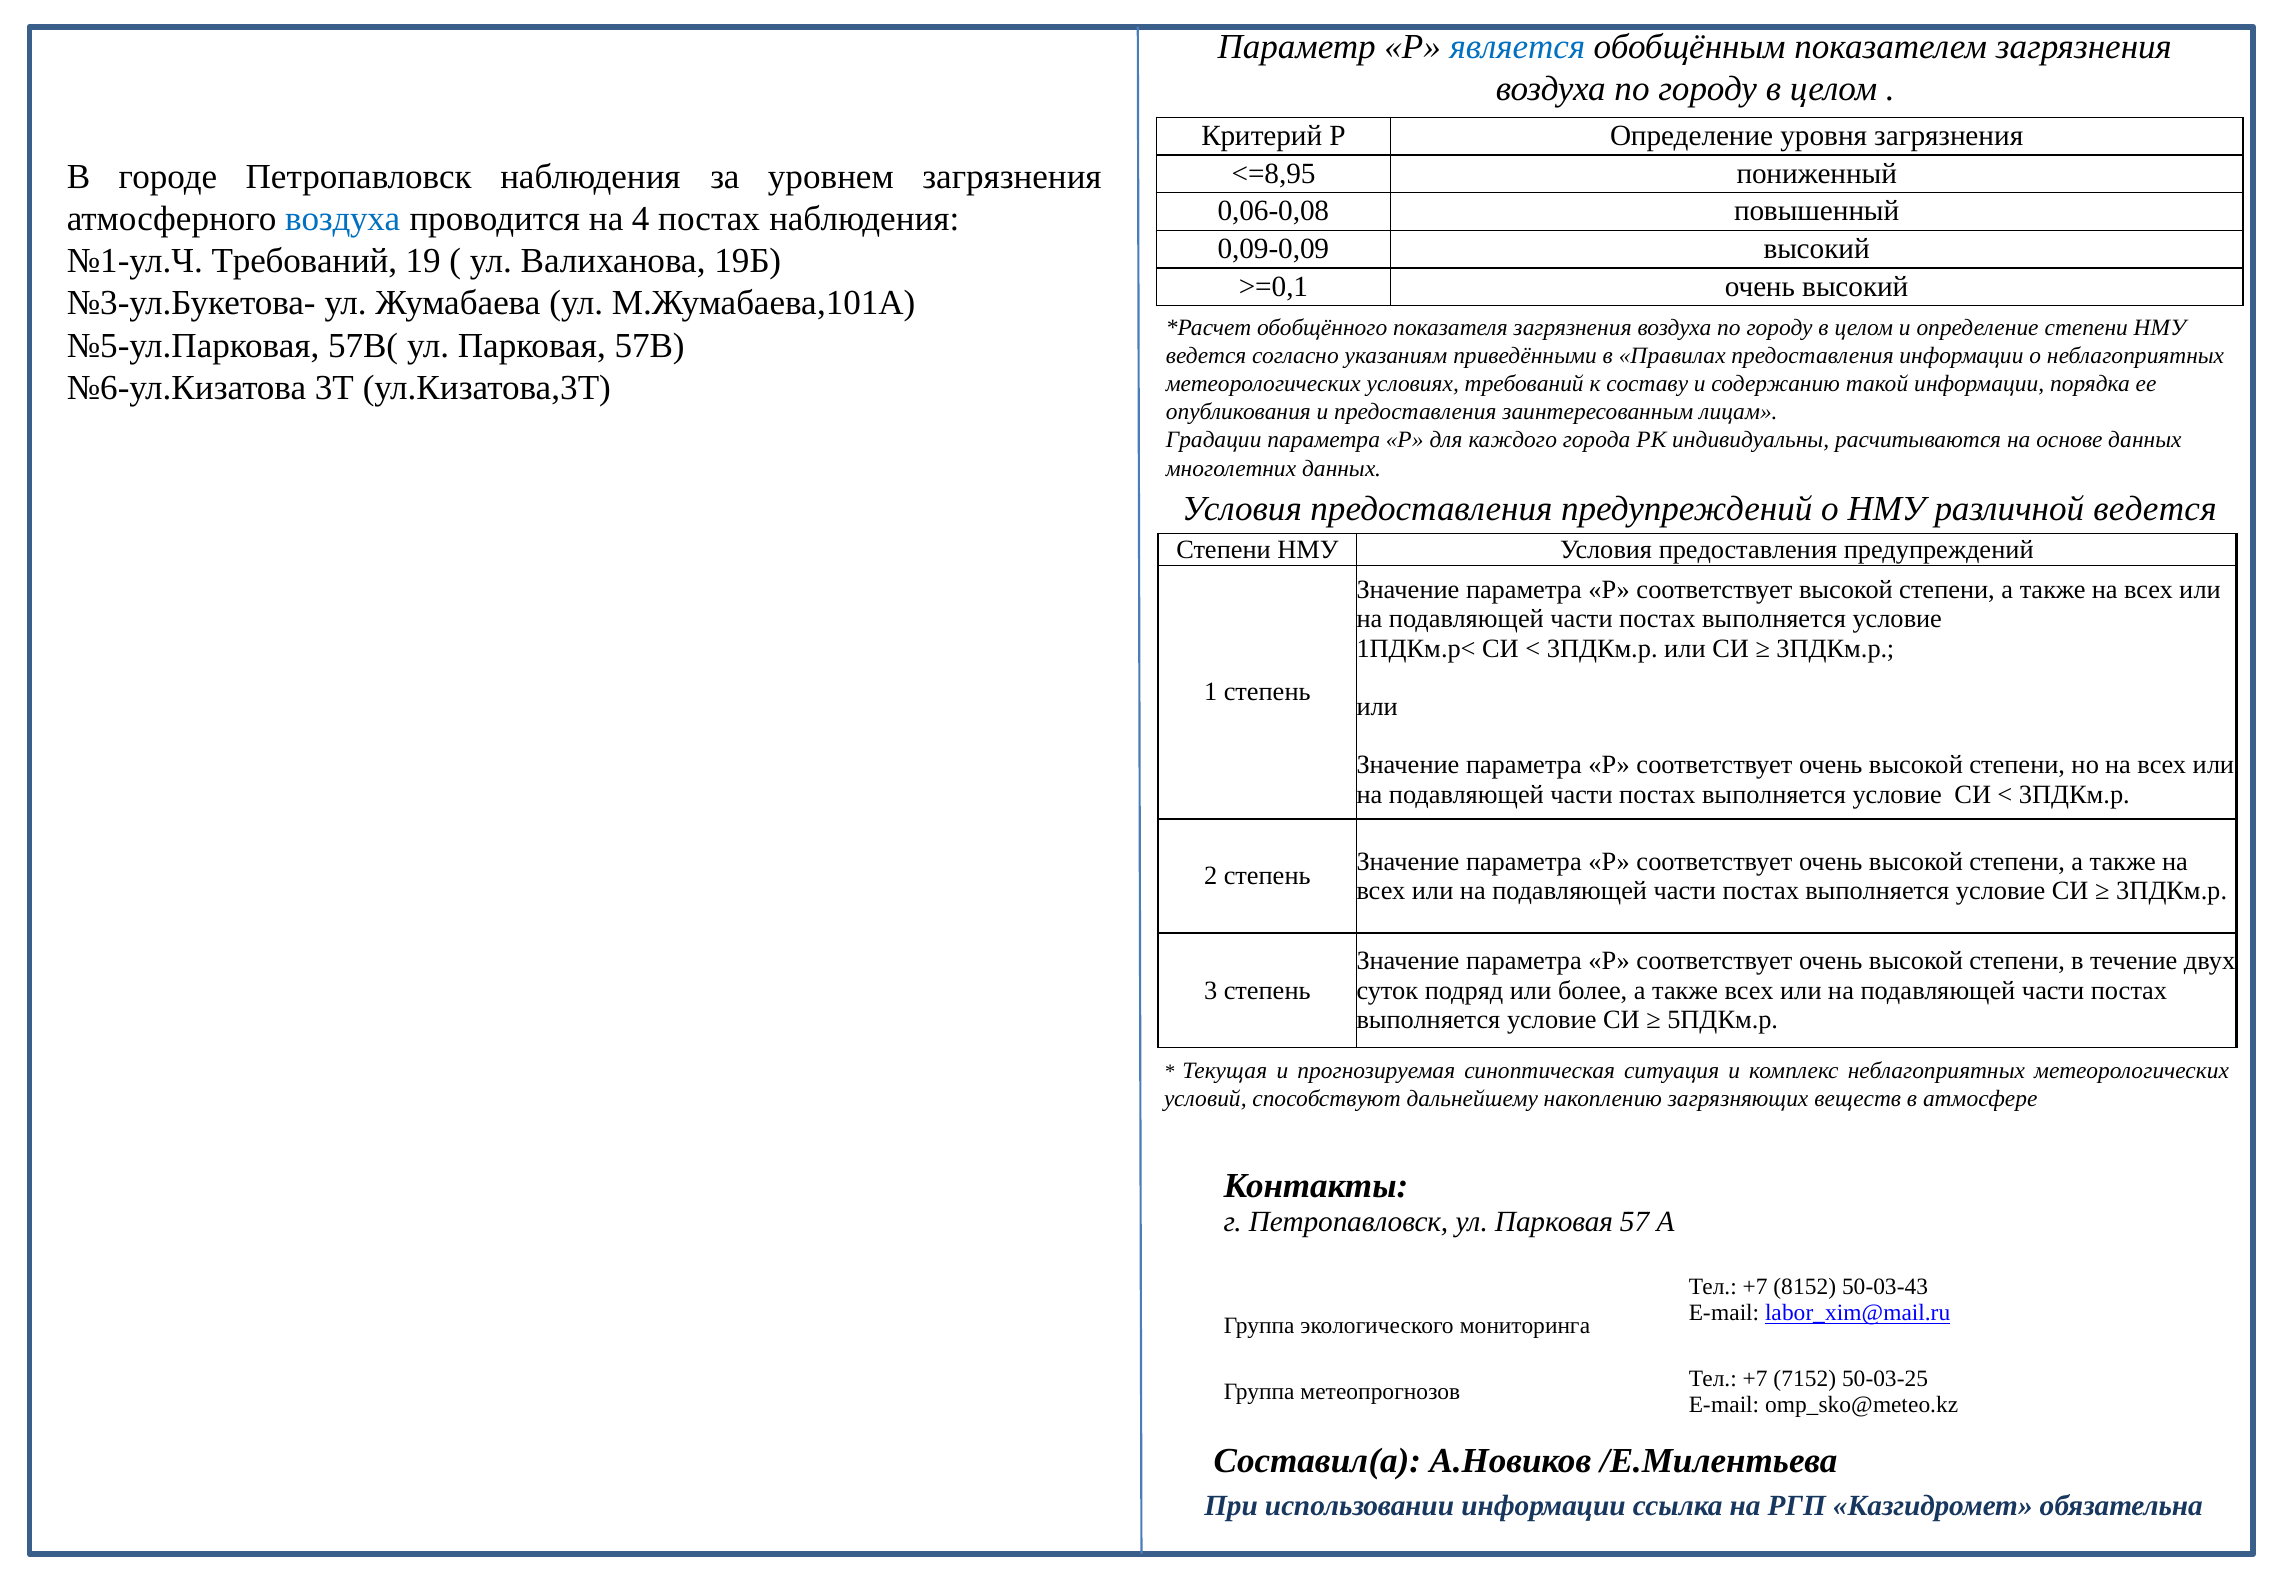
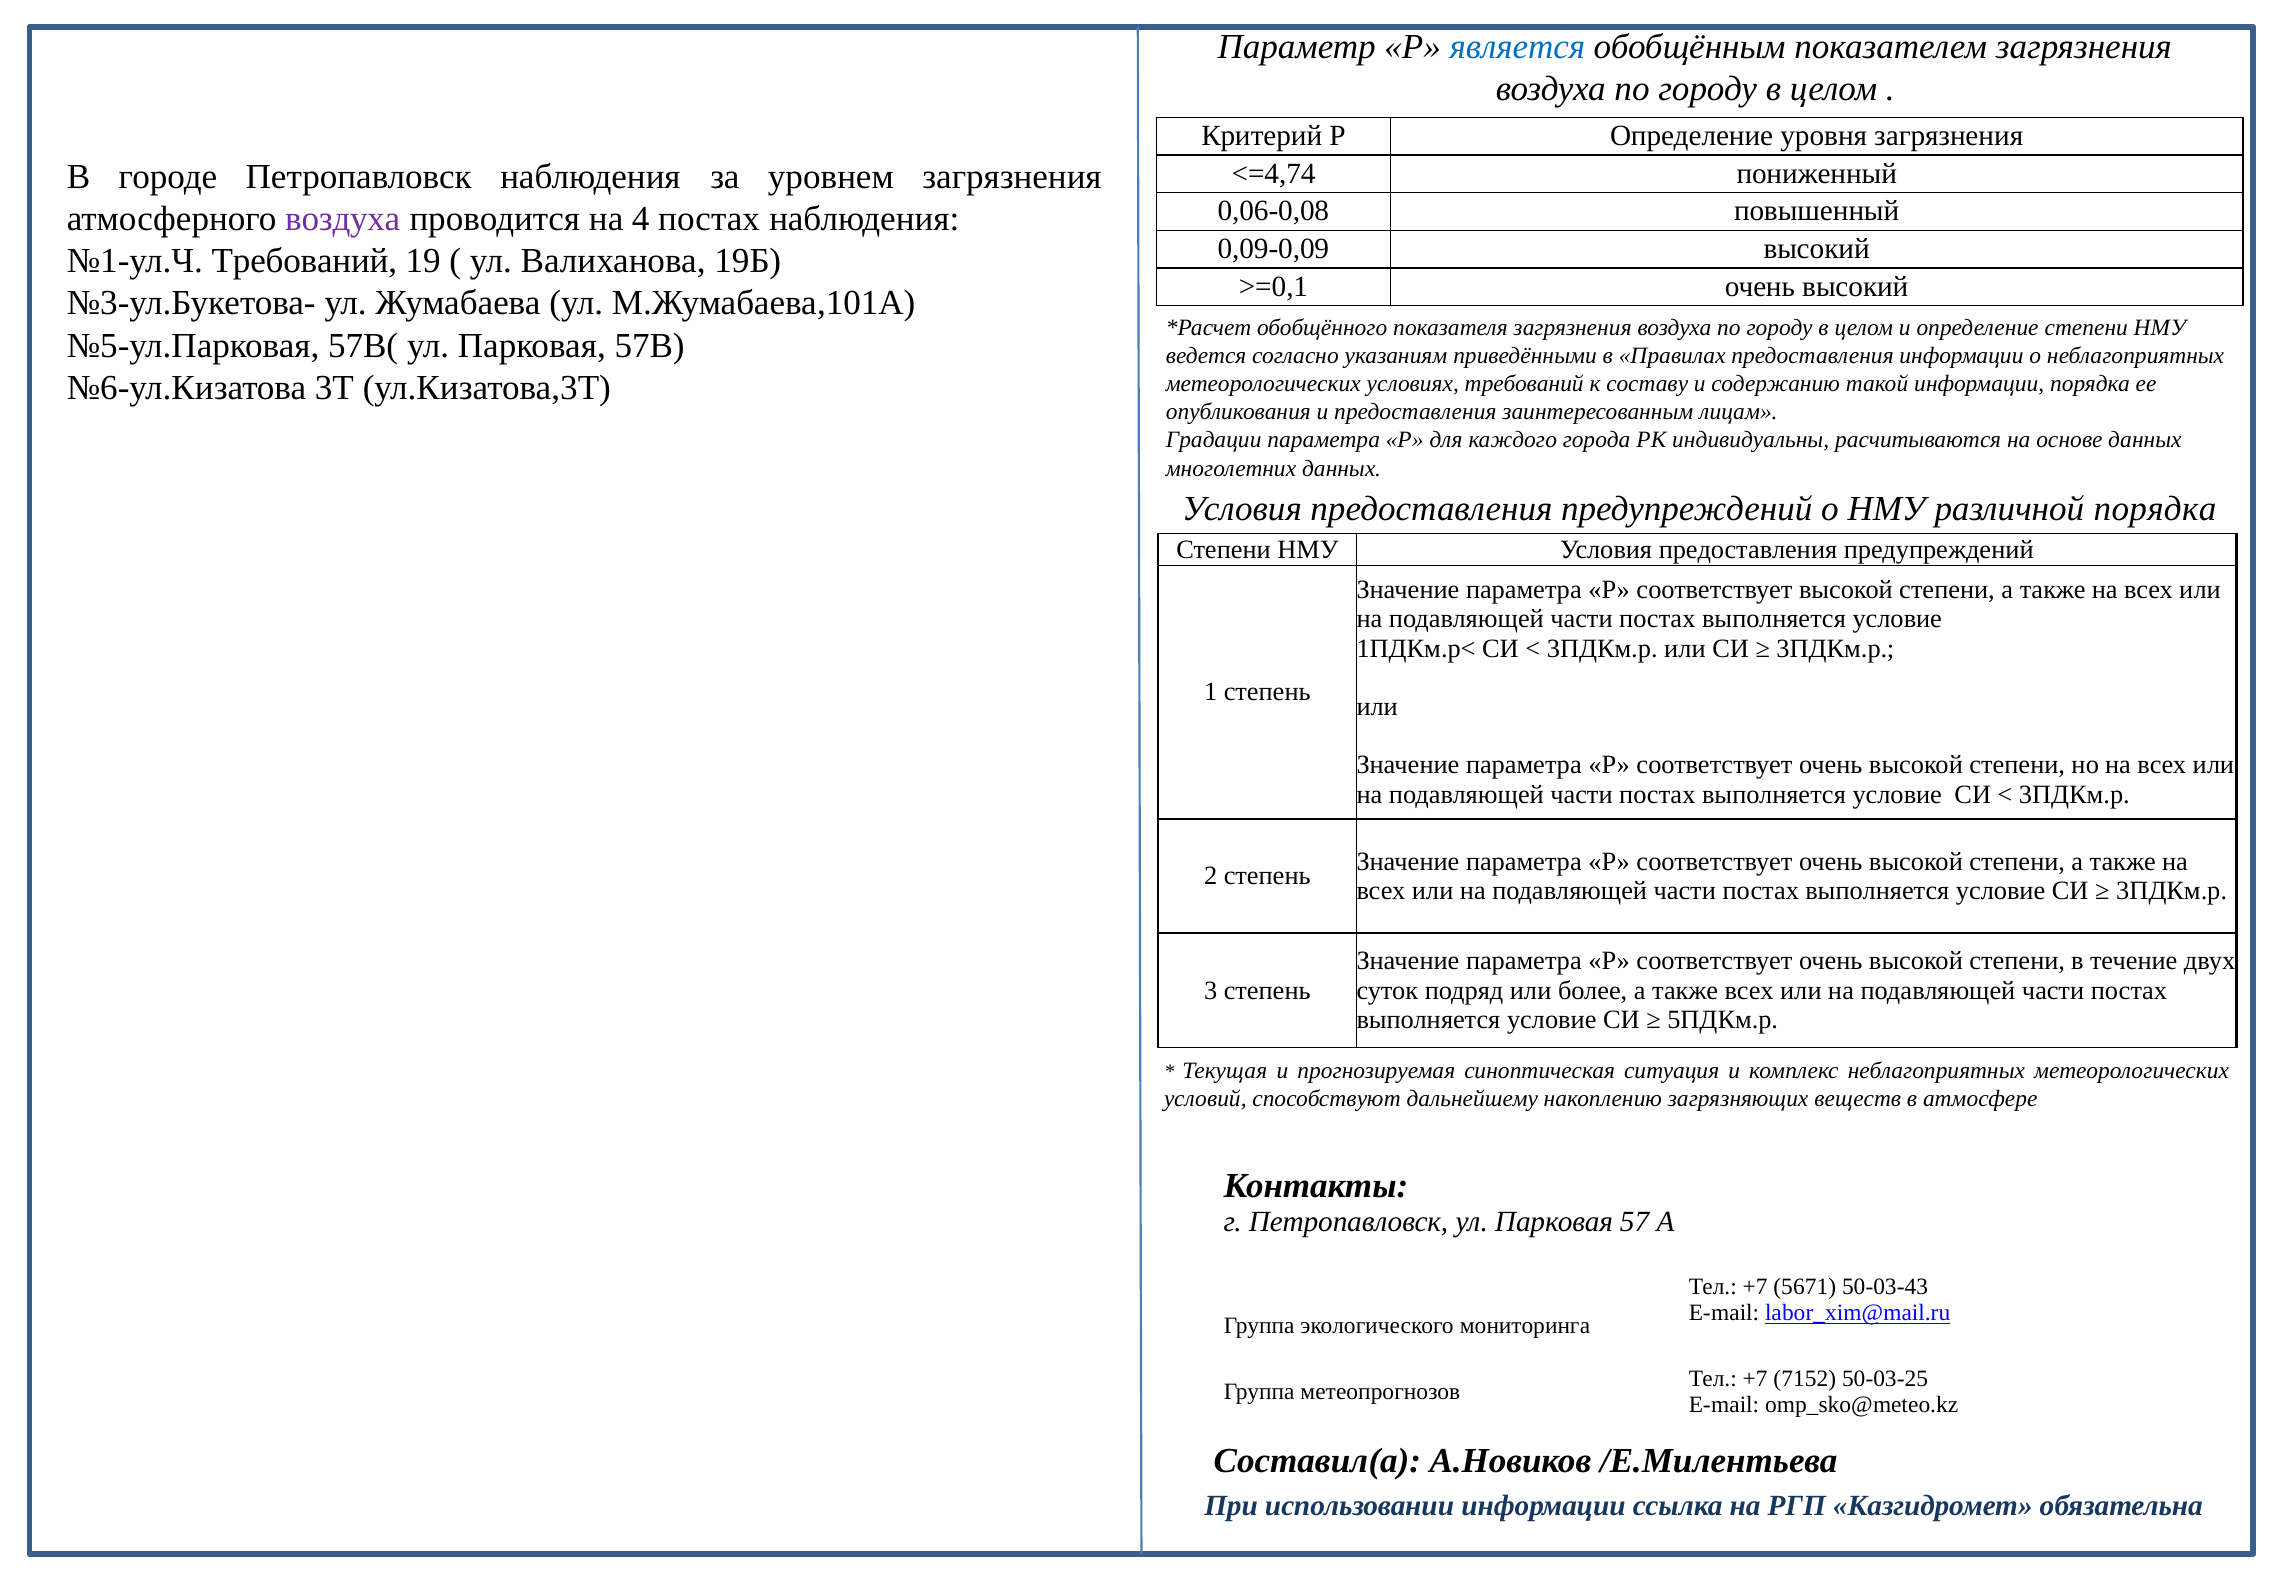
<=8,95: <=8,95 -> <=4,74
воздуха at (343, 219) colour: blue -> purple
различной ведется: ведется -> порядка
8152: 8152 -> 5671
